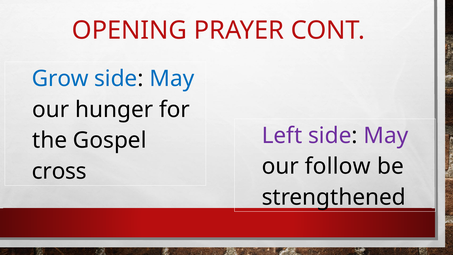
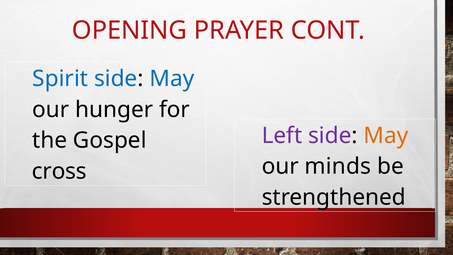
Grow: Grow -> Spirit
May at (386, 135) colour: purple -> orange
follow: follow -> minds
